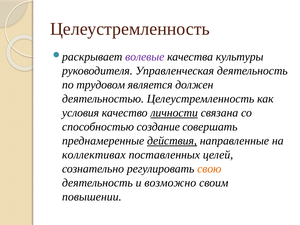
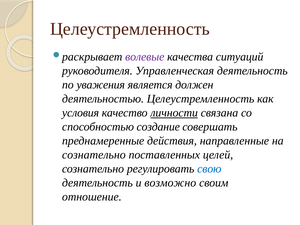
культуры: культуры -> ситуаций
трудовом: трудовом -> уважения
действия underline: present -> none
коллективах at (94, 155): коллективах -> сознательно
свою colour: orange -> blue
повышении: повышении -> отношение
